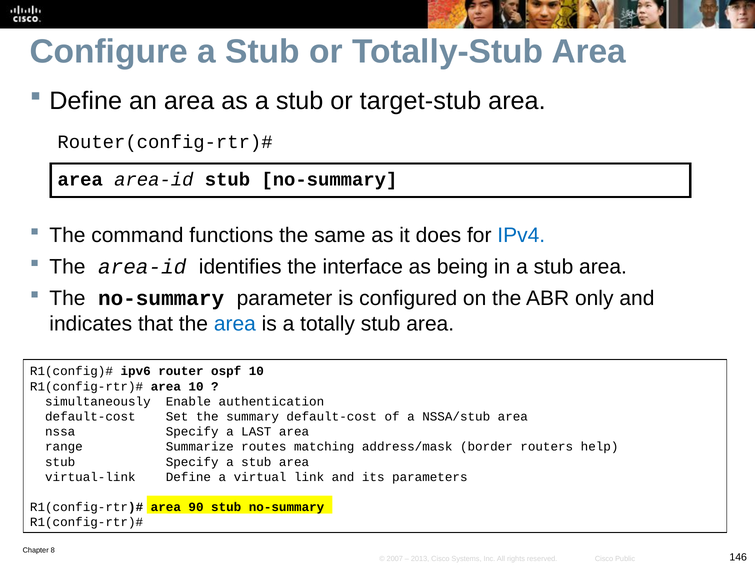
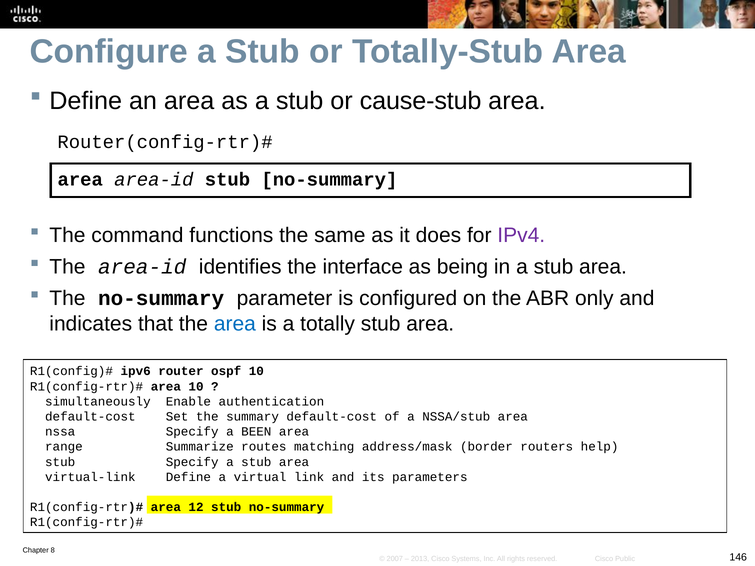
target-stub: target-stub -> cause-stub
IPv4 colour: blue -> purple
LAST: LAST -> BEEN
90: 90 -> 12
